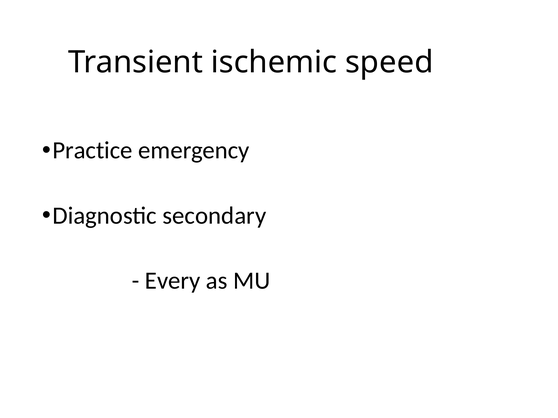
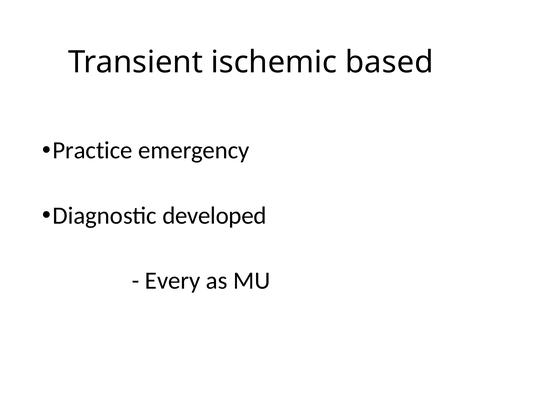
speed: speed -> based
secondary: secondary -> developed
